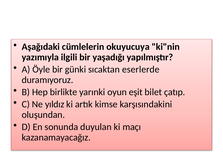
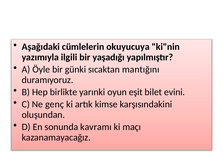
eserlerde: eserlerde -> mantığını
çatıp: çatıp -> evini
yıldız: yıldız -> genç
duyulan: duyulan -> kavramı
